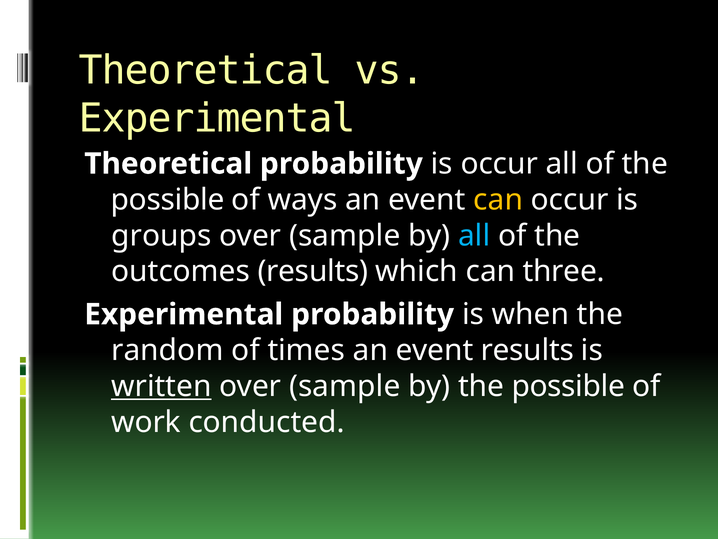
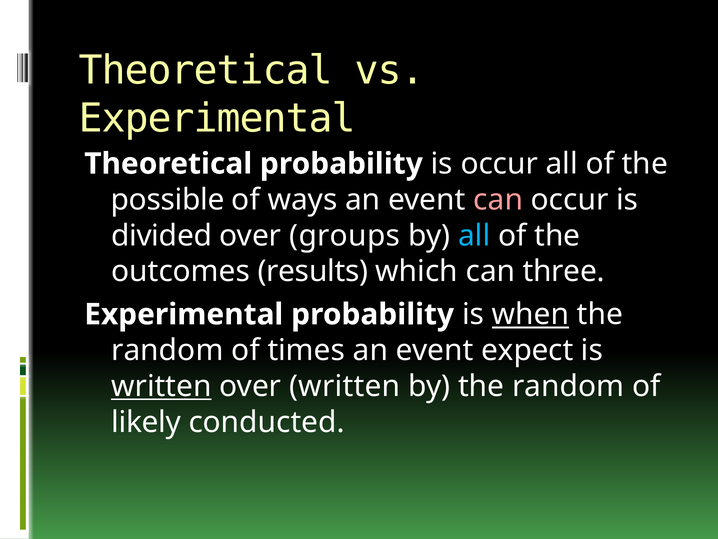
can at (498, 200) colour: yellow -> pink
groups: groups -> divided
sample at (345, 235): sample -> groups
when underline: none -> present
event results: results -> expect
sample at (345, 386): sample -> written
by the possible: possible -> random
work: work -> likely
